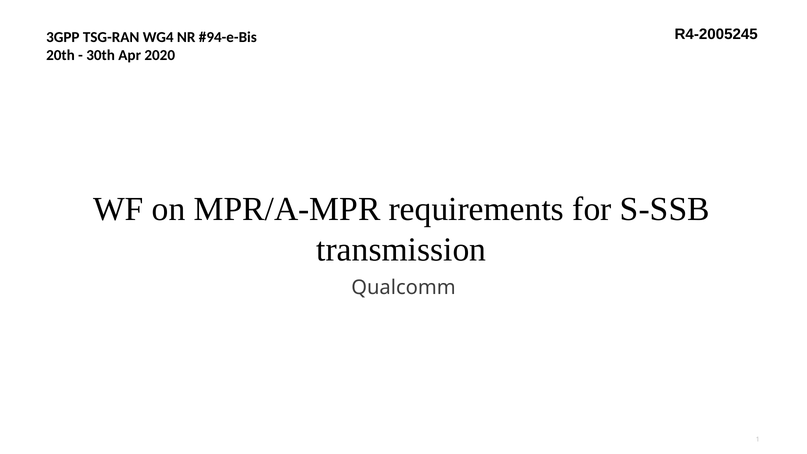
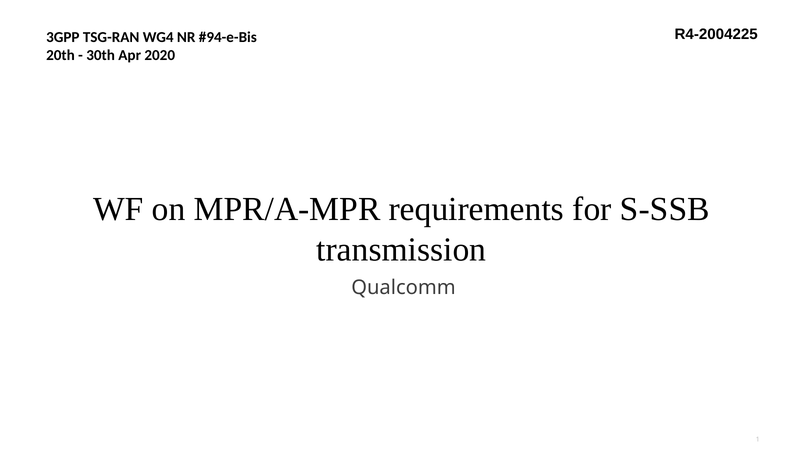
R4-2005245: R4-2005245 -> R4-2004225
